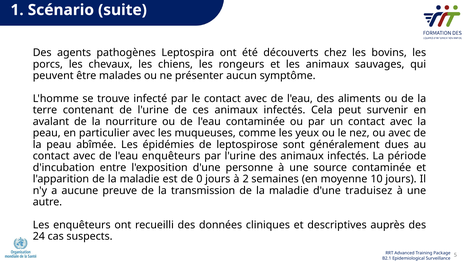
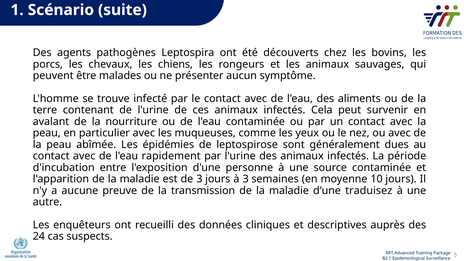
l'eau enquêteurs: enquêteurs -> rapidement
de 0: 0 -> 3
à 2: 2 -> 3
